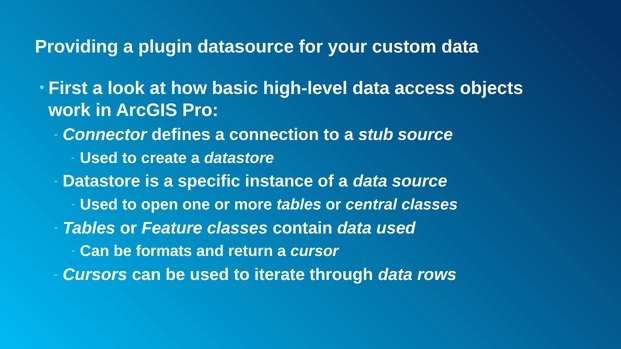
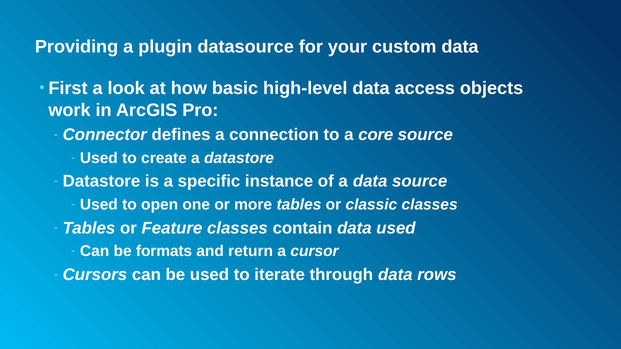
stub: stub -> core
central: central -> classic
